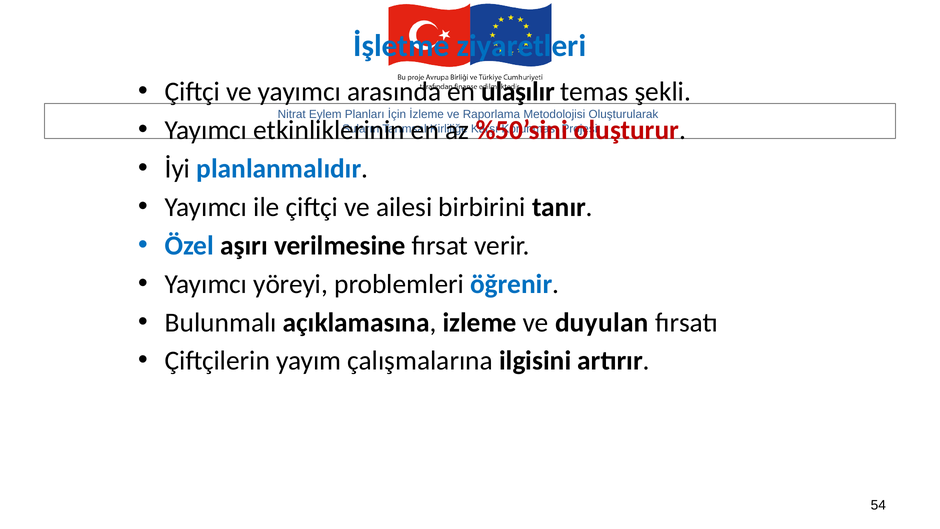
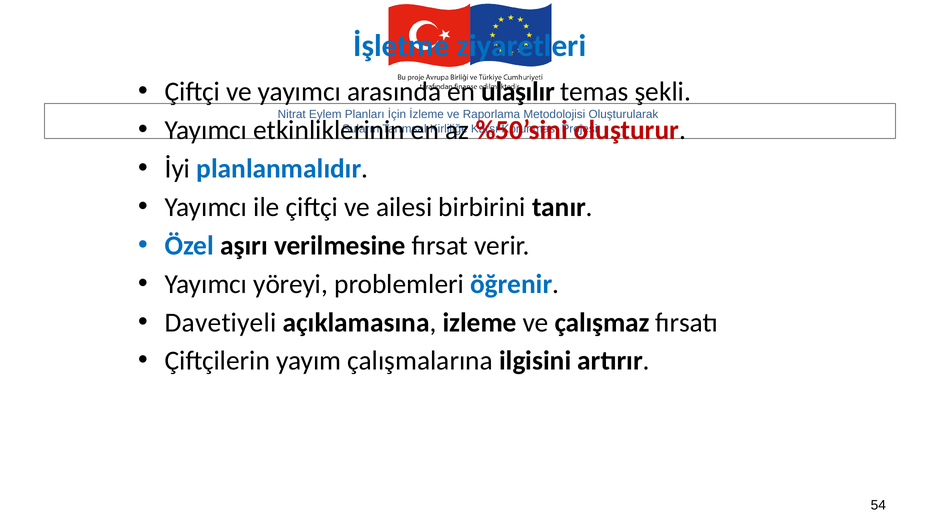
Bulunmalı: Bulunmalı -> Davetiyeli
duyulan: duyulan -> çalışmaz
